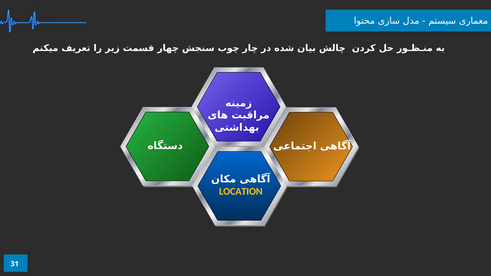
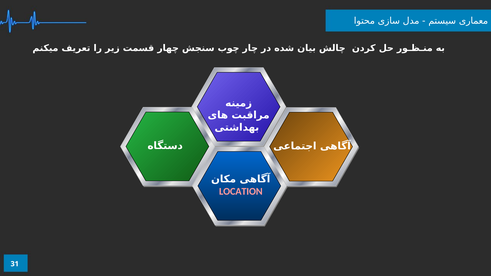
LOCATION colour: yellow -> pink
